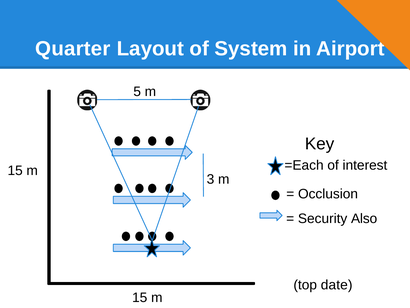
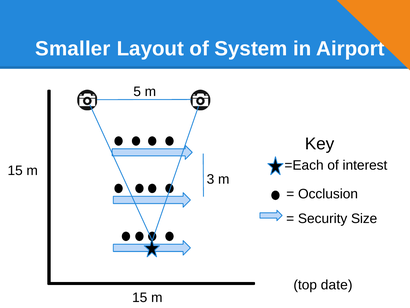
Quarter: Quarter -> Smaller
Also: Also -> Size
